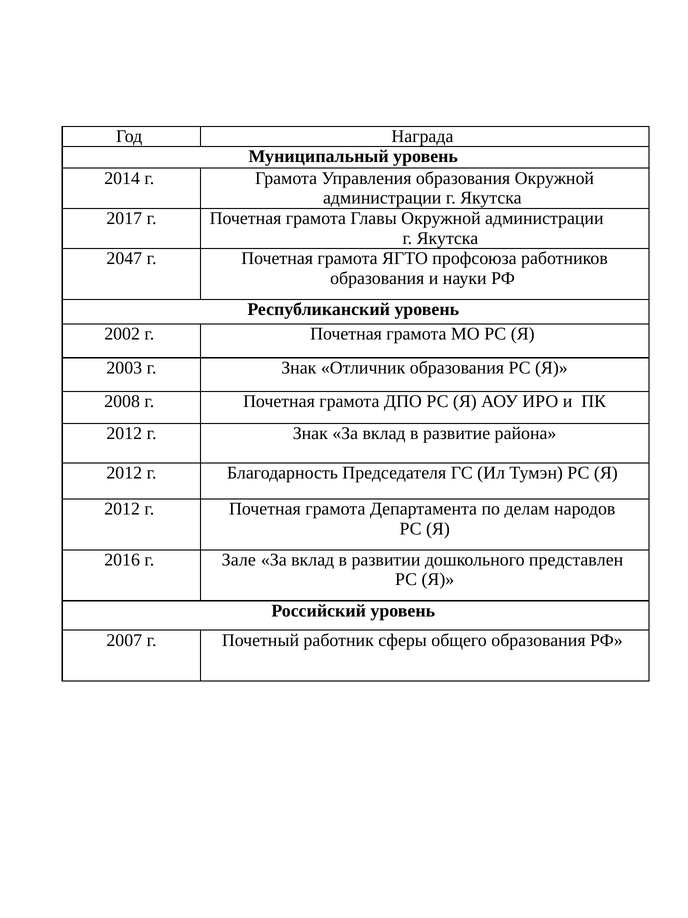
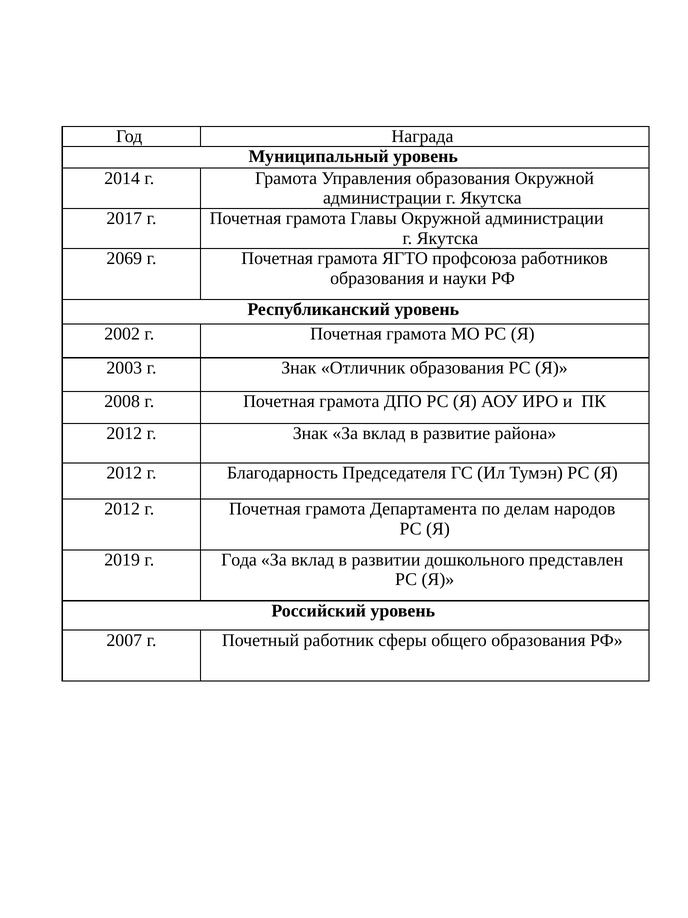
2047: 2047 -> 2069
2016: 2016 -> 2019
Зале: Зале -> Года
